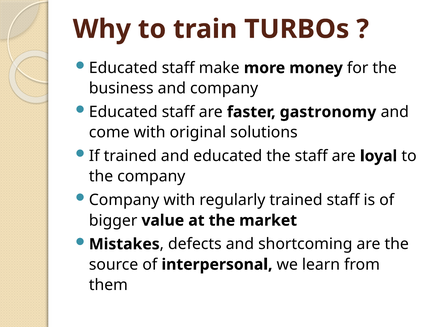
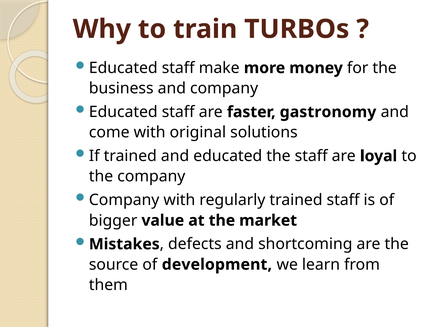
interpersonal: interpersonal -> development
